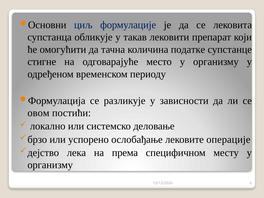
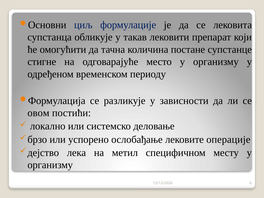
податке: податке -> постане
према: према -> метил
